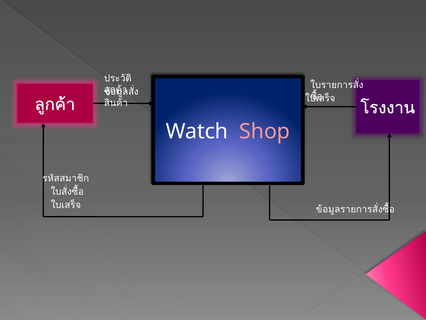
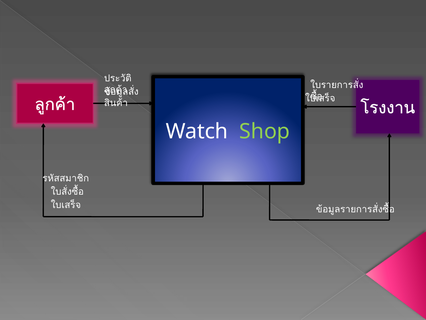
Shop colour: pink -> light green
